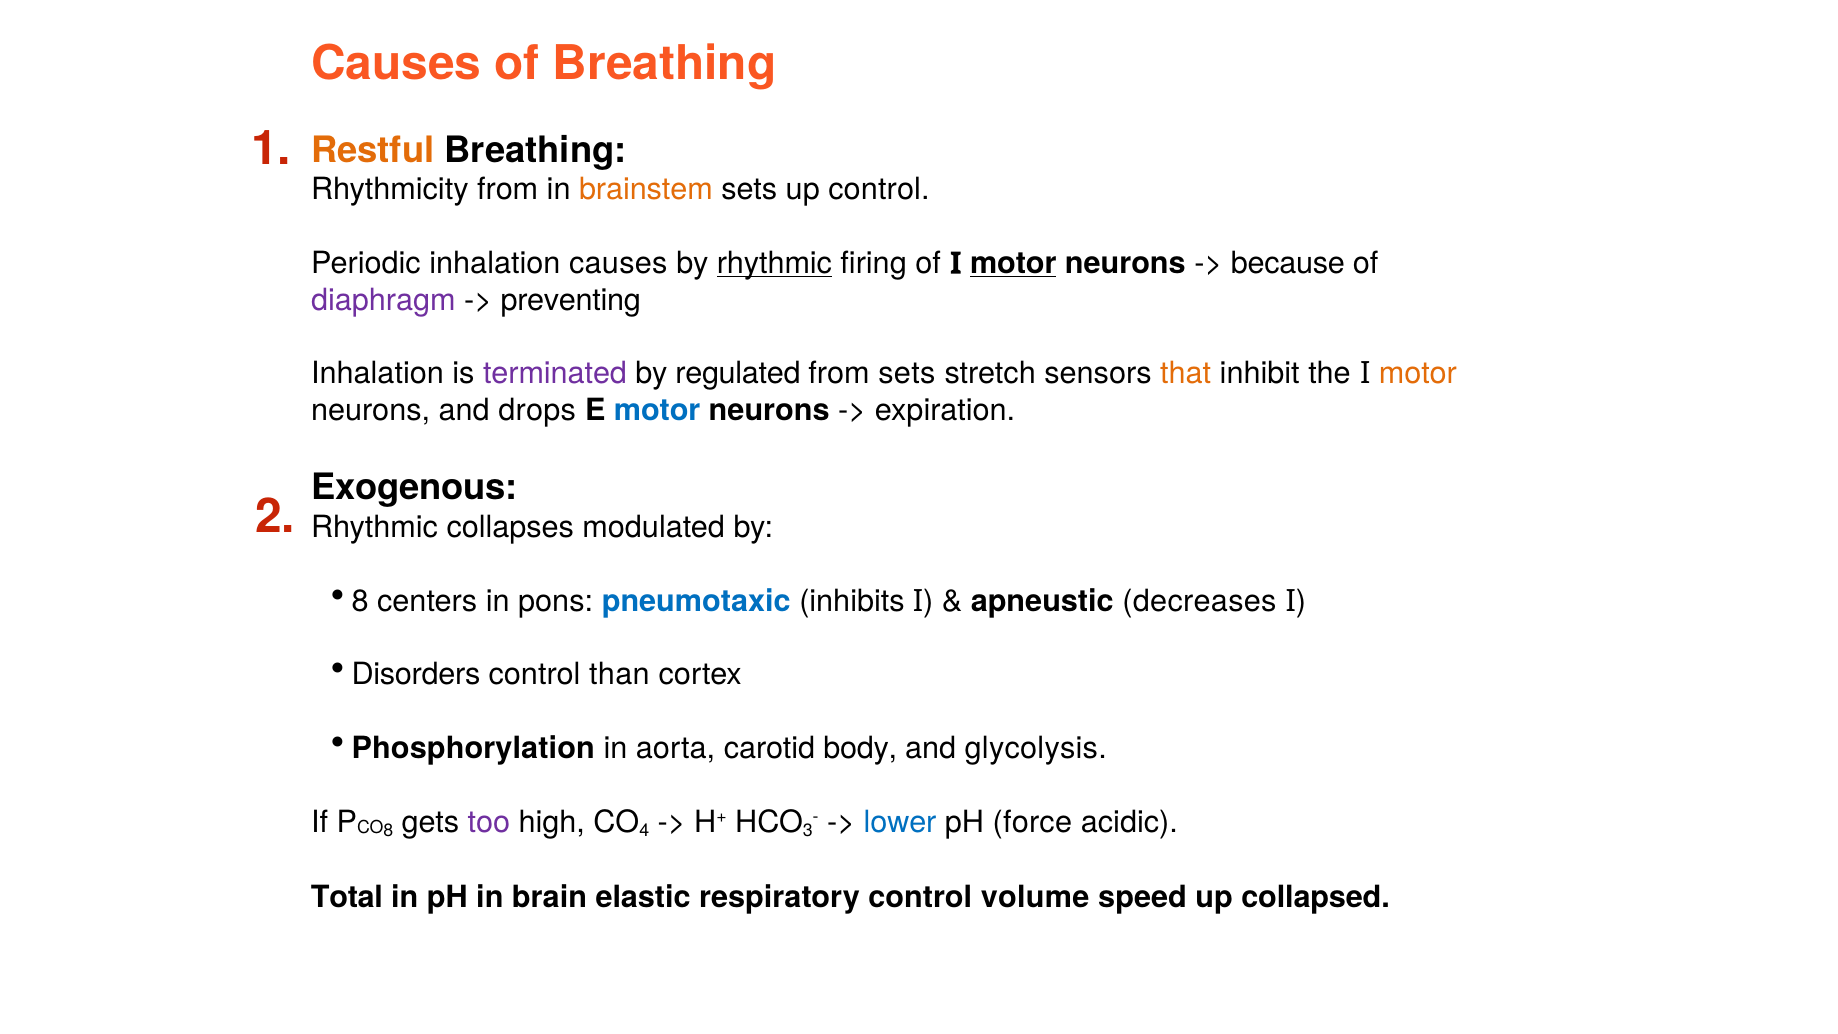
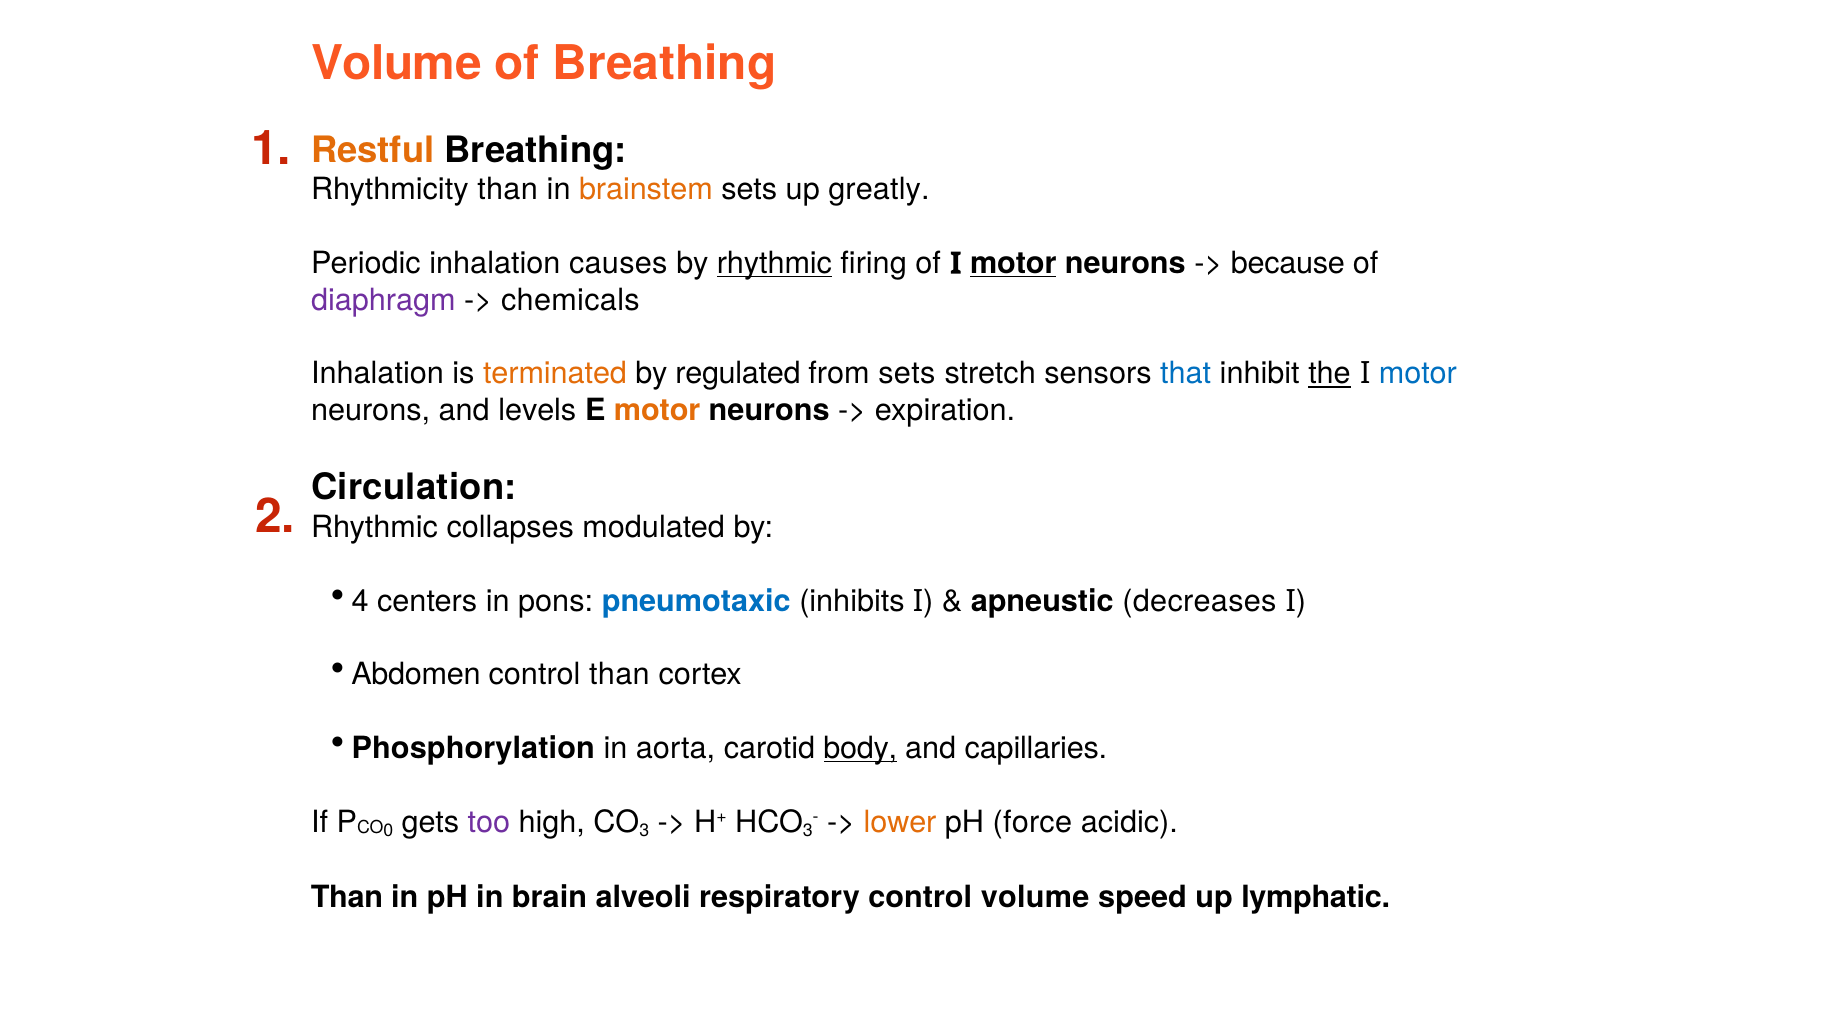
Causes at (396, 63): Causes -> Volume
Rhythmicity from: from -> than
up control: control -> greatly
preventing: preventing -> chemicals
terminated colour: purple -> orange
that colour: orange -> blue
the underline: none -> present
motor at (1418, 374) colour: orange -> blue
drops: drops -> levels
motor at (657, 410) colour: blue -> orange
Exogenous: Exogenous -> Circulation
8 at (360, 601): 8 -> 4
Disorders: Disorders -> Abdomen
body underline: none -> present
glycolysis: glycolysis -> capillaries
8 at (388, 831): 8 -> 0
4 at (644, 831): 4 -> 3
lower colour: blue -> orange
Total at (347, 898): Total -> Than
elastic: elastic -> alveoli
collapsed: collapsed -> lymphatic
